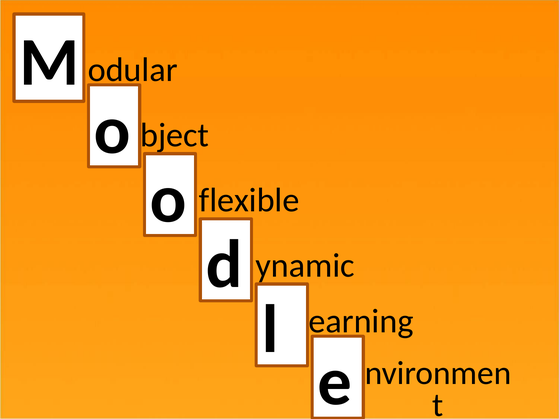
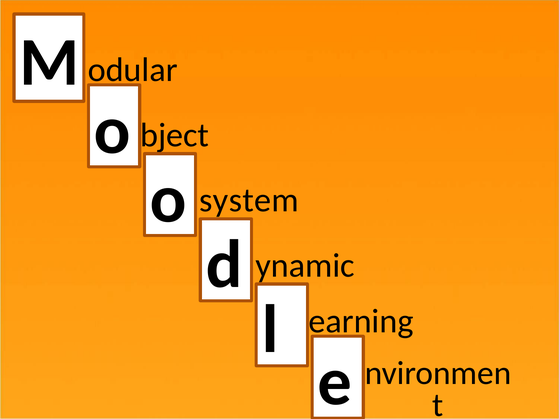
flexible: flexible -> system
